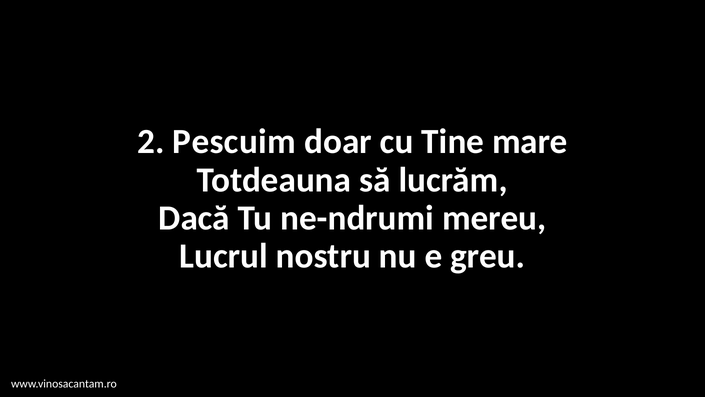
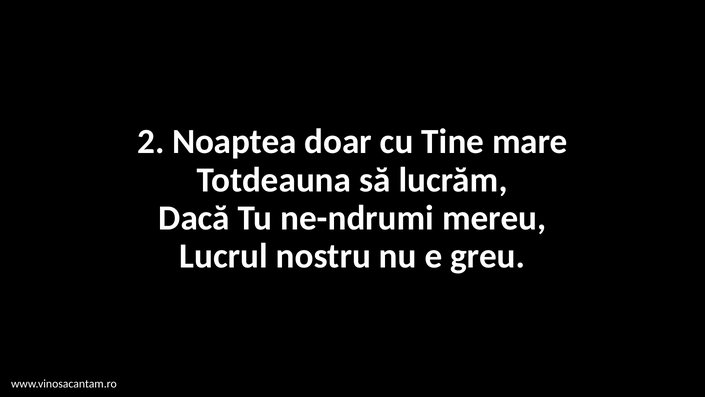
Pescuim: Pescuim -> Noaptea
